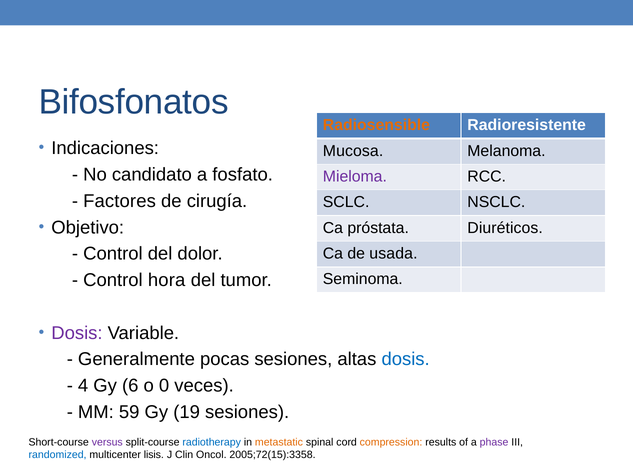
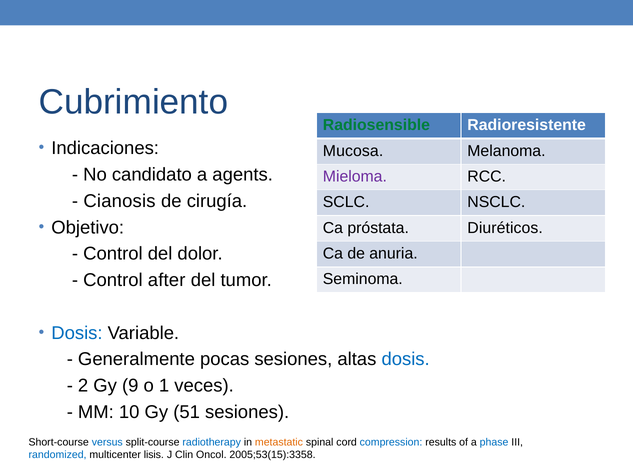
Bifosfonatos: Bifosfonatos -> Cubrimiento
Radiosensible colour: orange -> green
fosfato: fosfato -> agents
Factores: Factores -> Cianosis
usada: usada -> anuria
hora: hora -> after
Dosis at (77, 333) colour: purple -> blue
4: 4 -> 2
6: 6 -> 9
0: 0 -> 1
59: 59 -> 10
19: 19 -> 51
versus colour: purple -> blue
compression colour: orange -> blue
phase colour: purple -> blue
2005;72(15):3358: 2005;72(15):3358 -> 2005;53(15):3358
